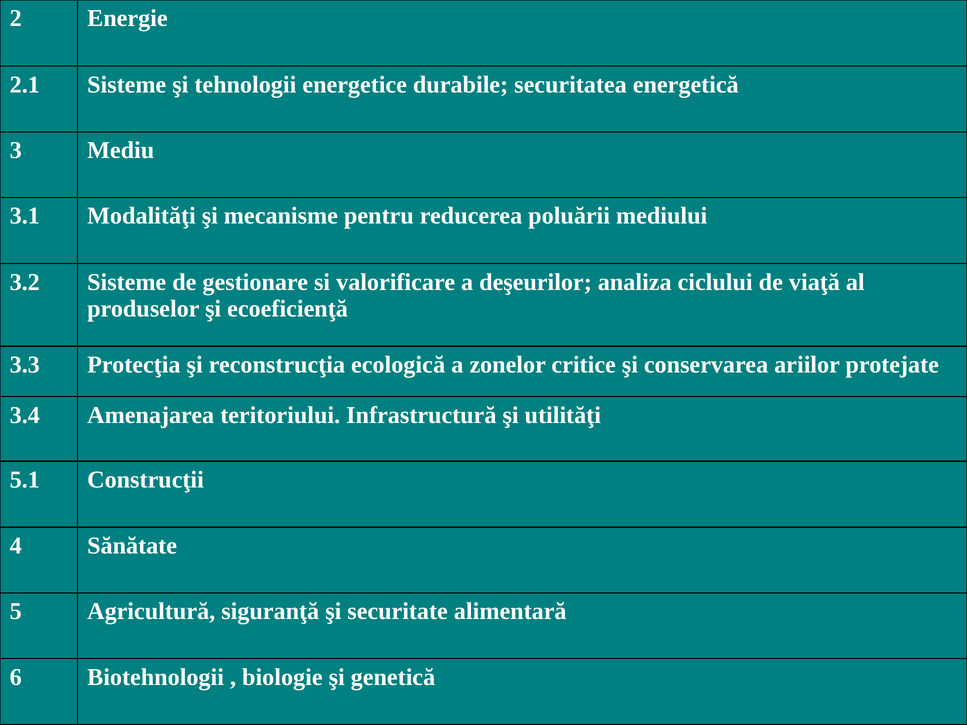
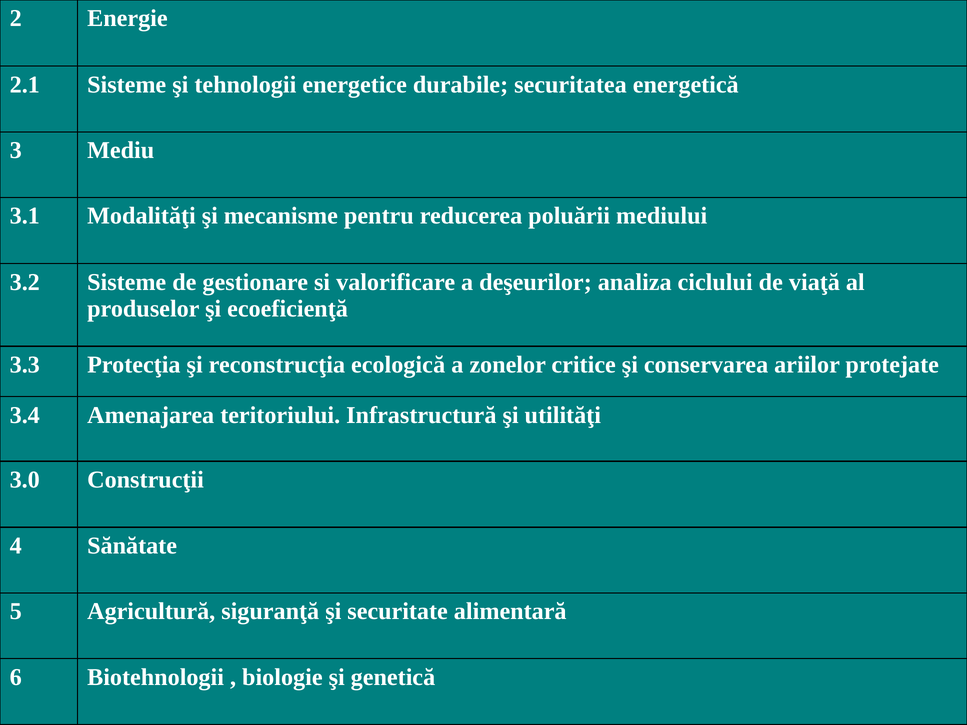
5.1: 5.1 -> 3.0
